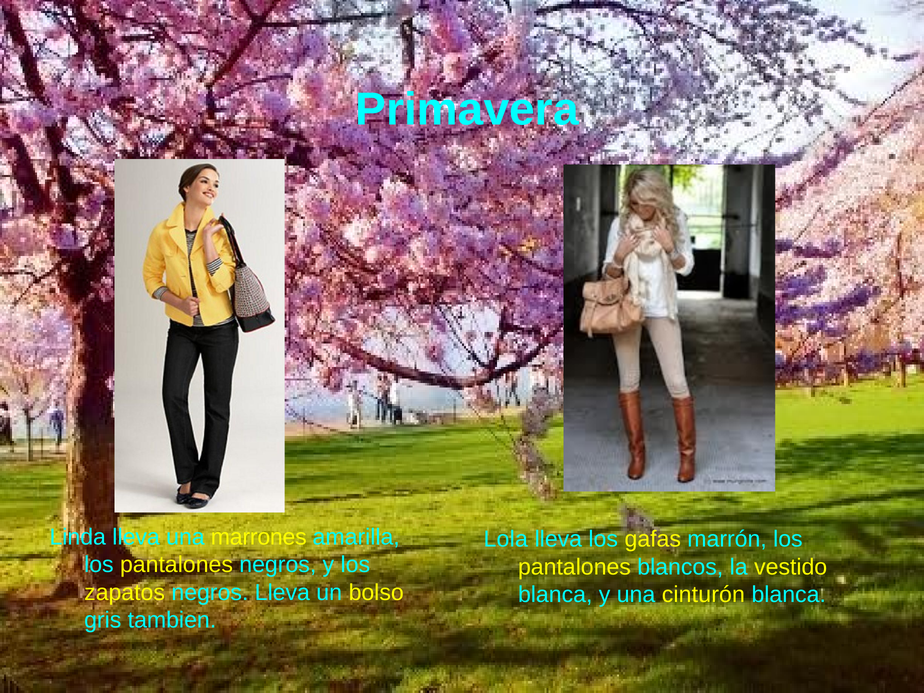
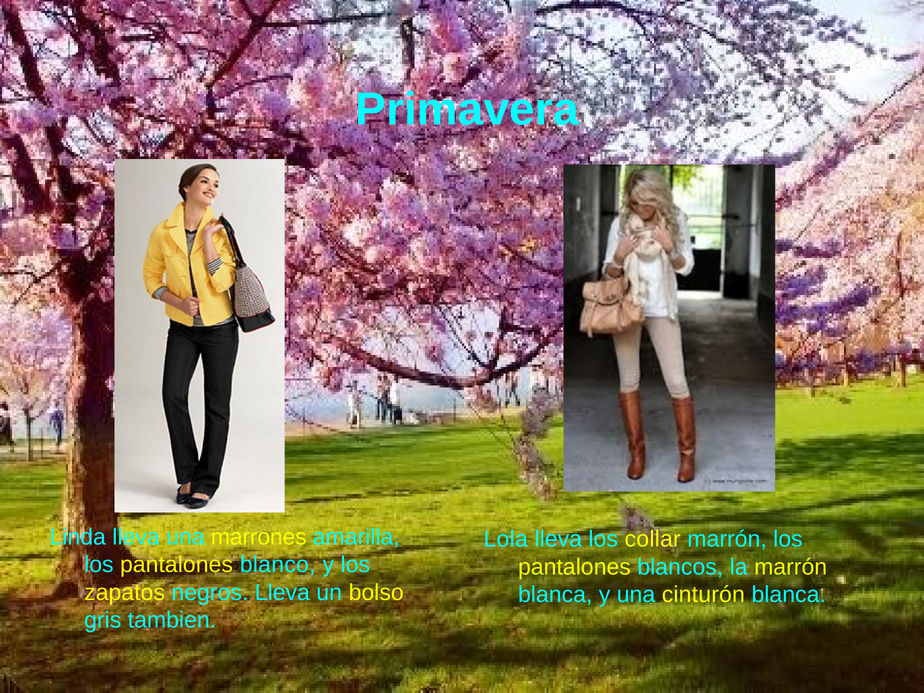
gafas: gafas -> collar
pantalones negros: negros -> blanco
la vestido: vestido -> marrón
